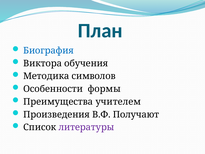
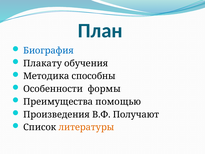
Виктора: Виктора -> Плакату
символов: символов -> способны
учителем: учителем -> помощью
литературы colour: purple -> orange
